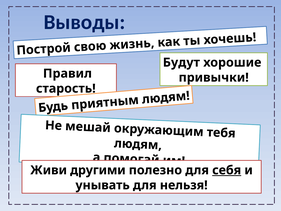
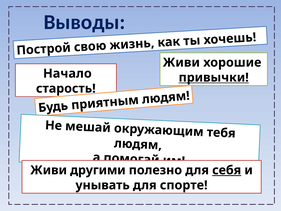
Будут at (181, 62): Будут -> Живи
Правил: Правил -> Начало
привычки underline: none -> present
нельзя: нельзя -> спорте
